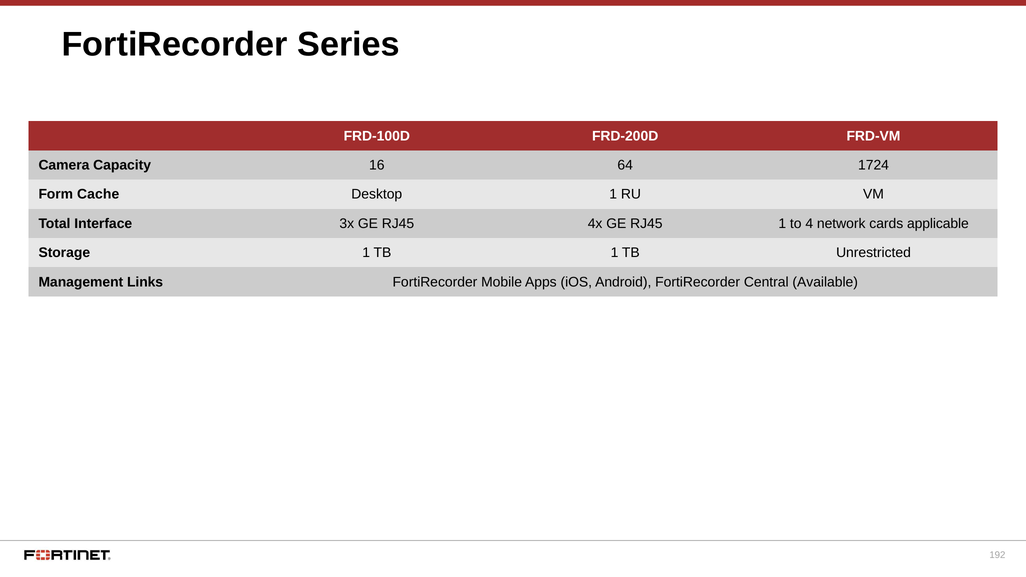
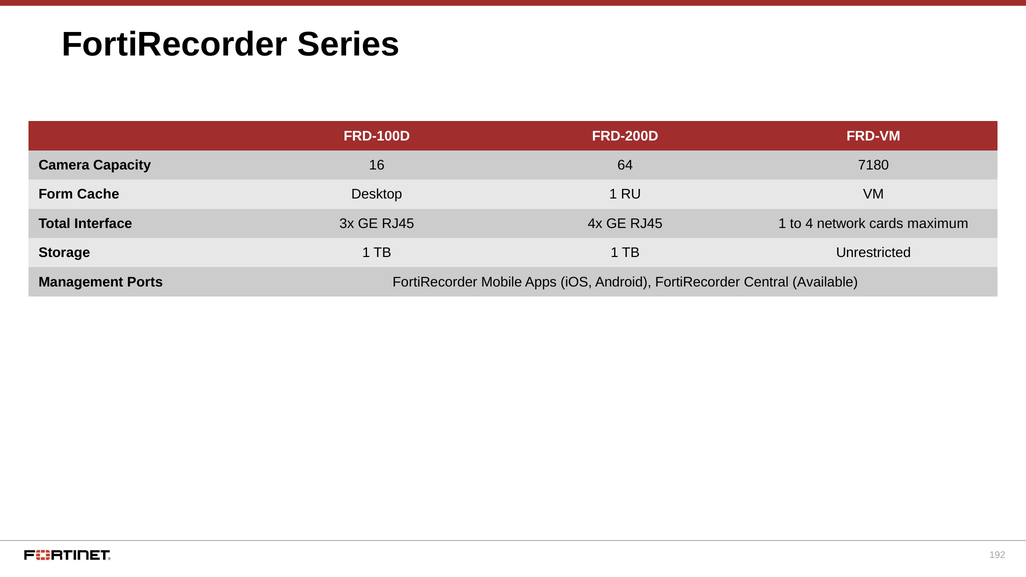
1724: 1724 -> 7180
applicable: applicable -> maximum
Links: Links -> Ports
